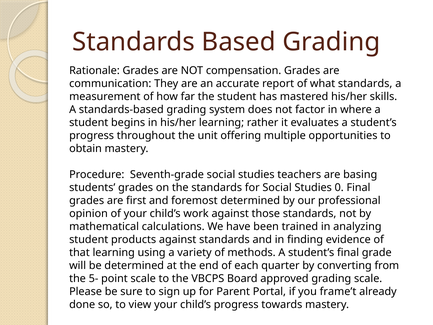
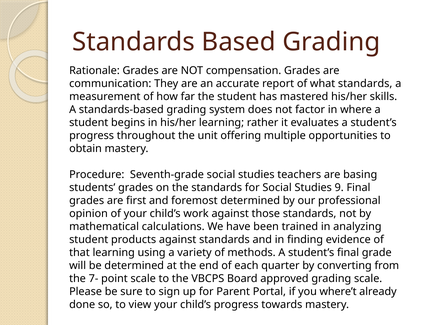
0: 0 -> 9
5-: 5- -> 7-
frame’t: frame’t -> where’t
